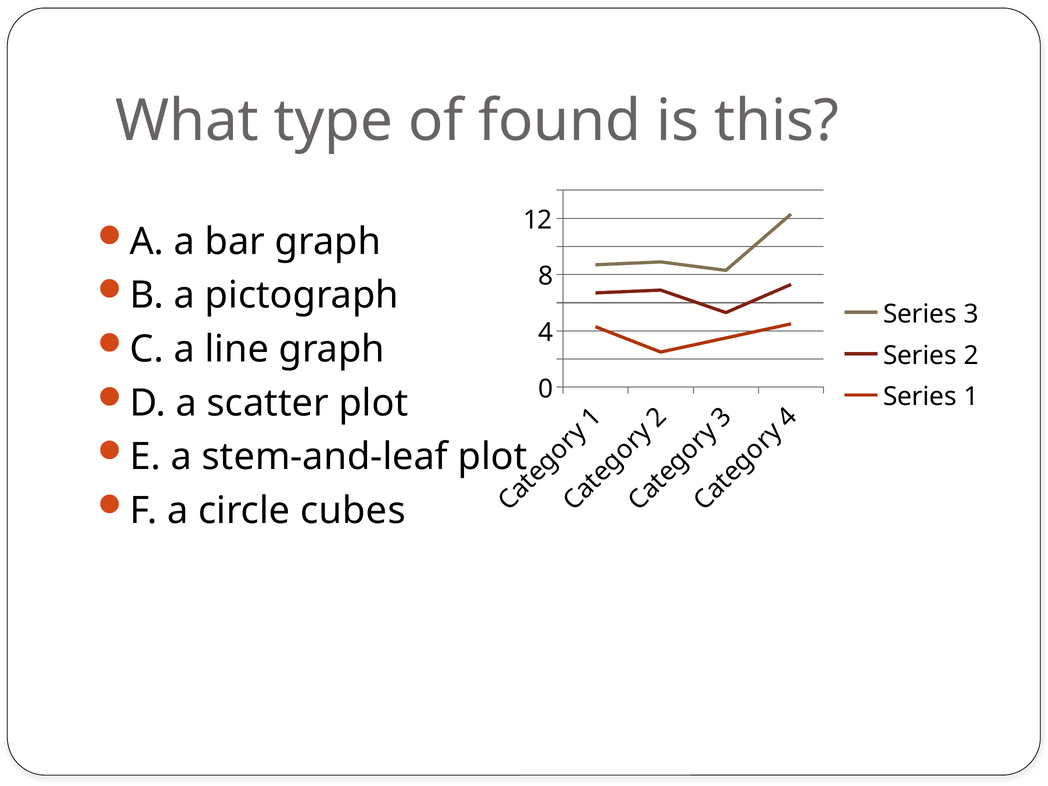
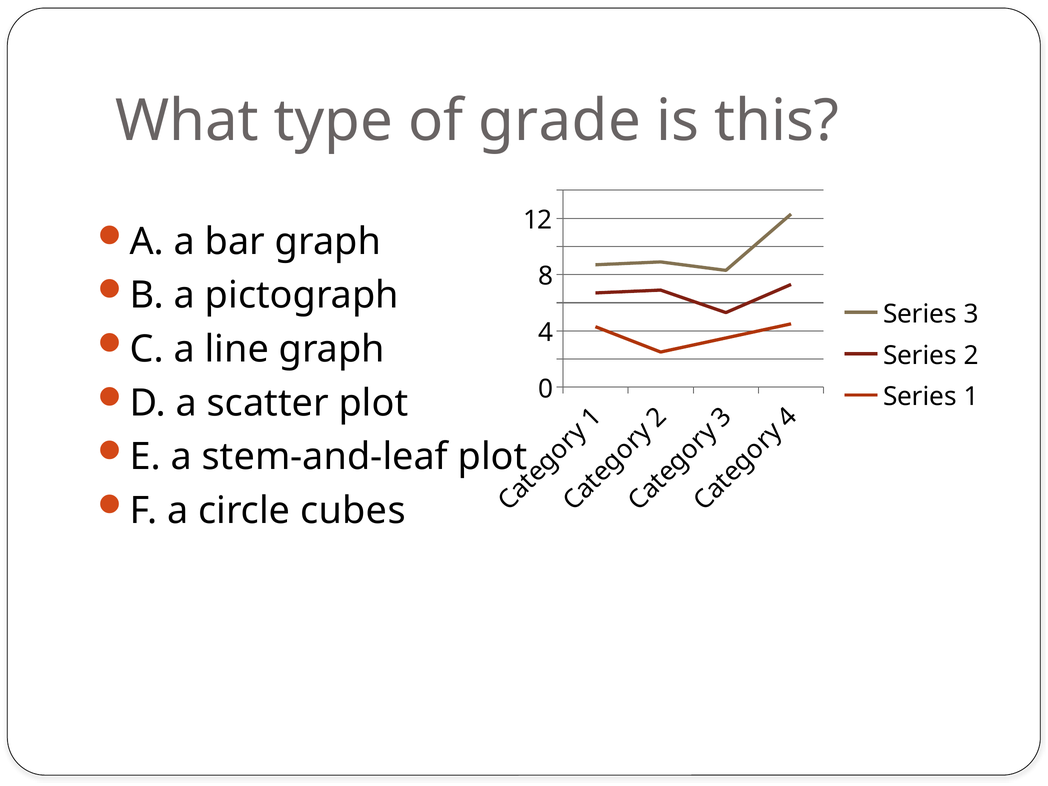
found: found -> grade
